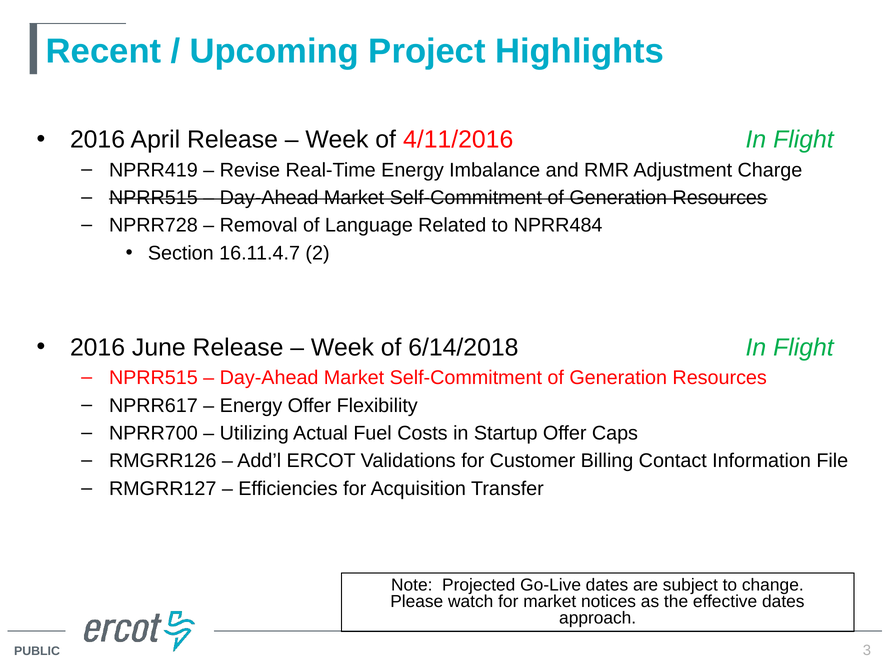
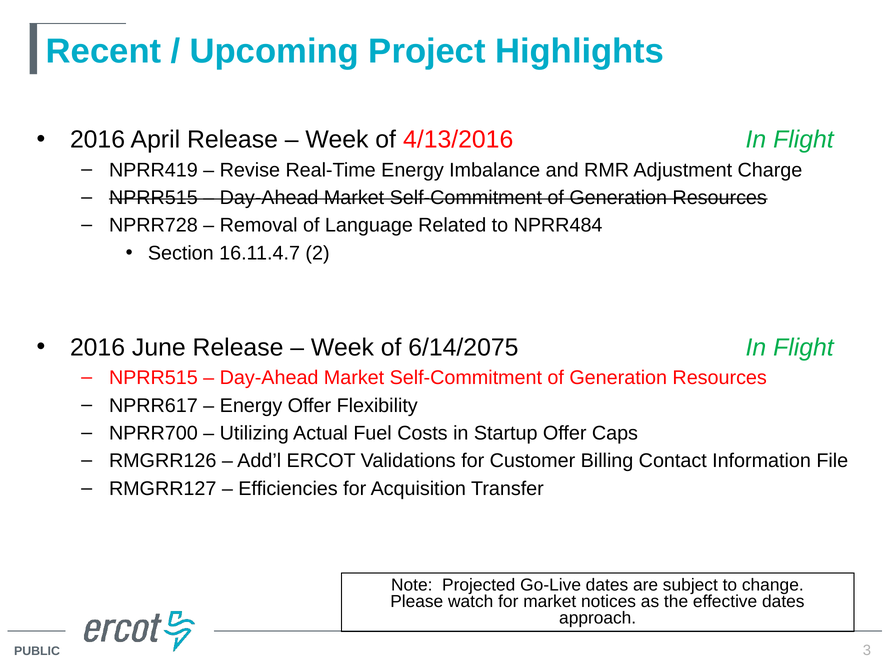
4/11/2016: 4/11/2016 -> 4/13/2016
6/14/2018: 6/14/2018 -> 6/14/2075
